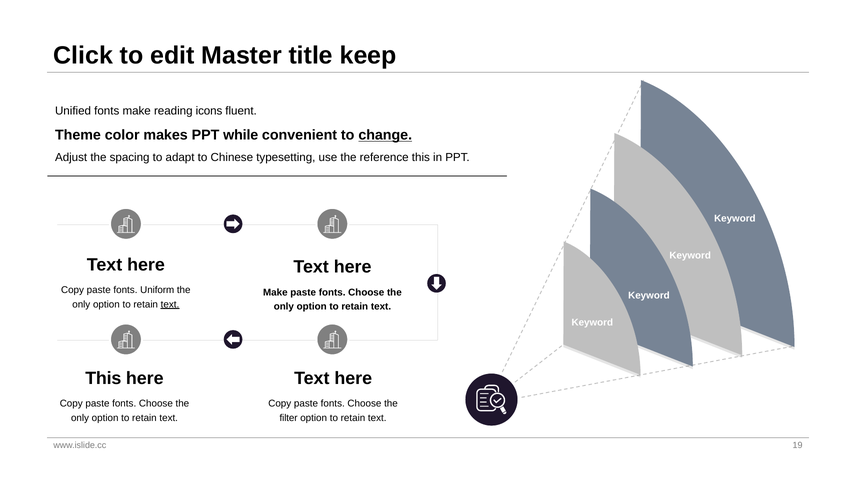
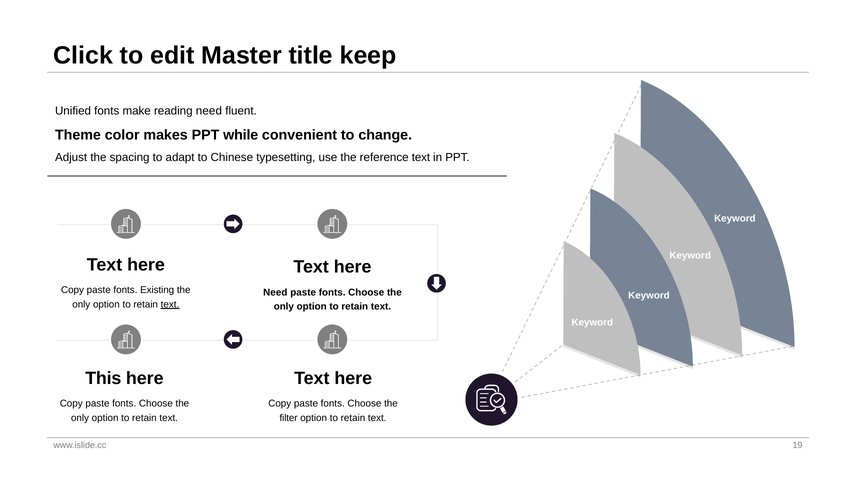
reading icons: icons -> need
change underline: present -> none
reference this: this -> text
Uniform: Uniform -> Existing
Make at (275, 293): Make -> Need
